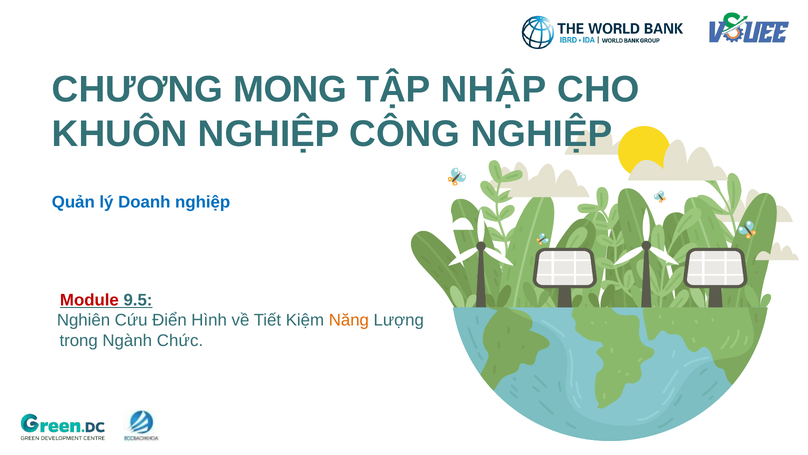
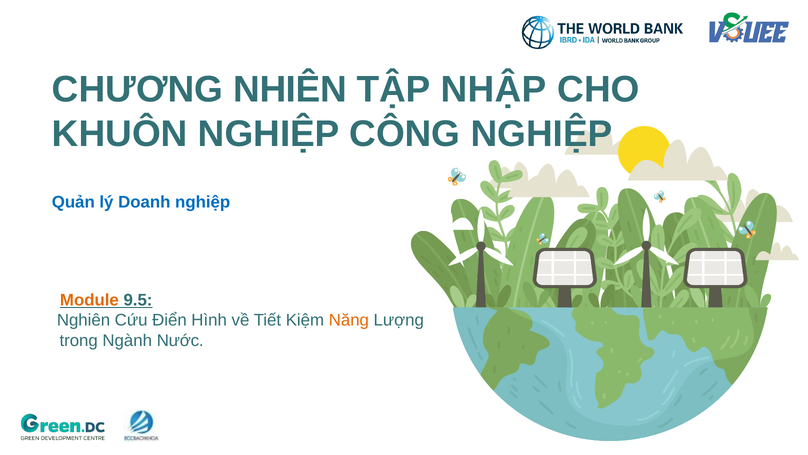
MONG: MONG -> NHIÊN
Module colour: red -> orange
Chức: Chức -> Nước
